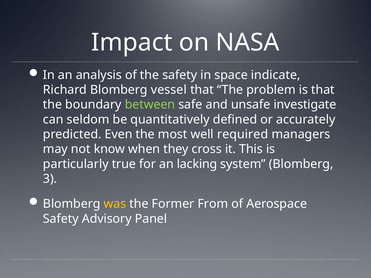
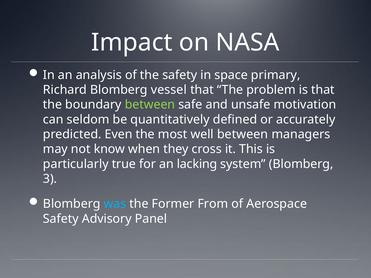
indicate: indicate -> primary
investigate: investigate -> motivation
well required: required -> between
was colour: yellow -> light blue
